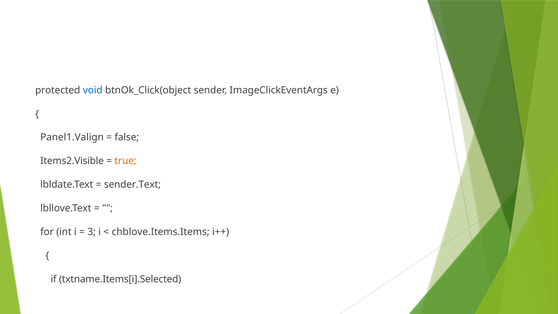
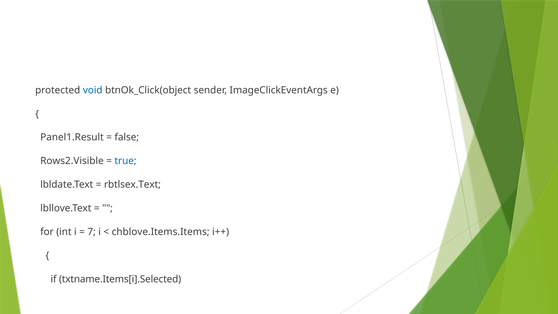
Panel1.Valign: Panel1.Valign -> Panel1.Result
Items2.Visible: Items2.Visible -> Rows2.Visible
true colour: orange -> blue
sender.Text: sender.Text -> rbtlsex.Text
3: 3 -> 7
